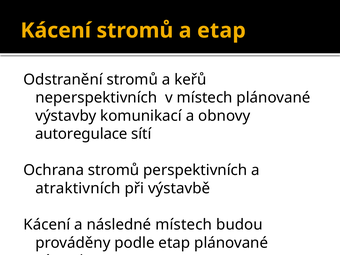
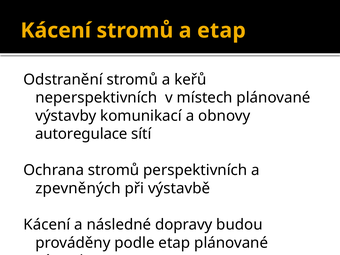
atraktivních: atraktivních -> zpevněných
následné místech: místech -> dopravy
